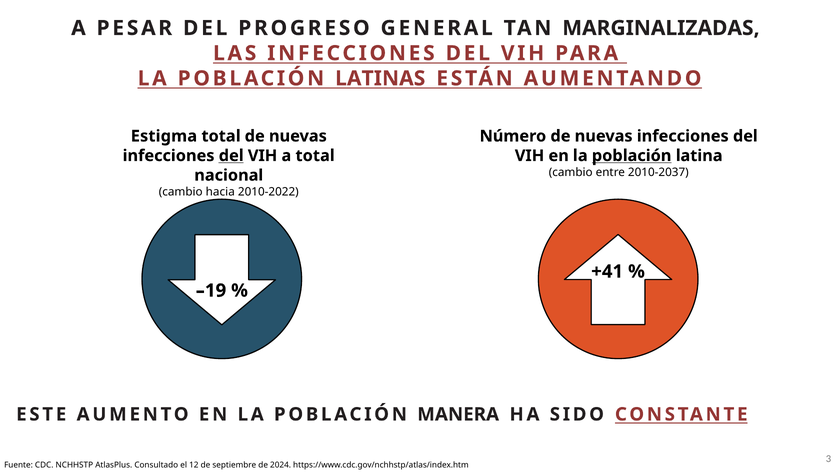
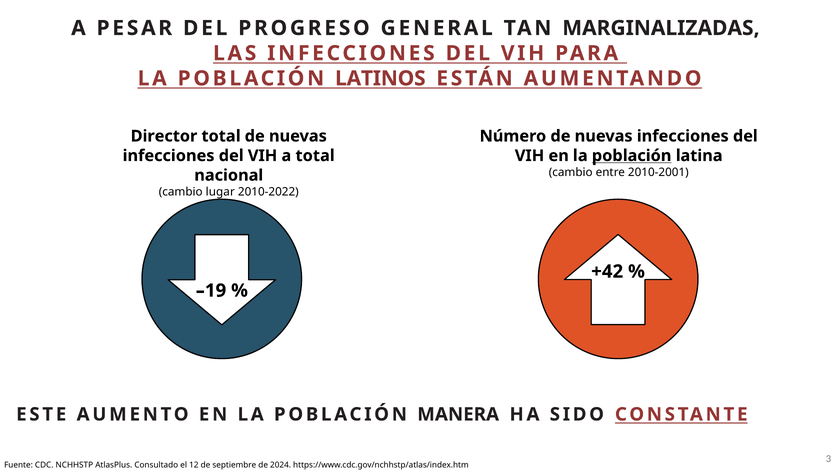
LATINAS: LATINAS -> LATINOS
Estigma: Estigma -> Director
del at (231, 156) underline: present -> none
2010-2037: 2010-2037 -> 2010-2001
hacia: hacia -> lugar
+41: +41 -> +42
